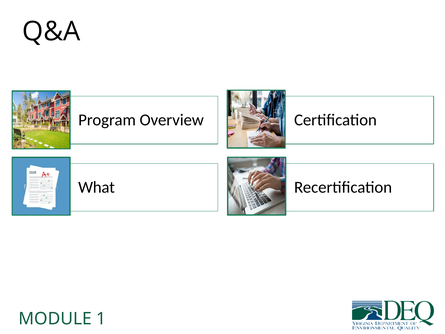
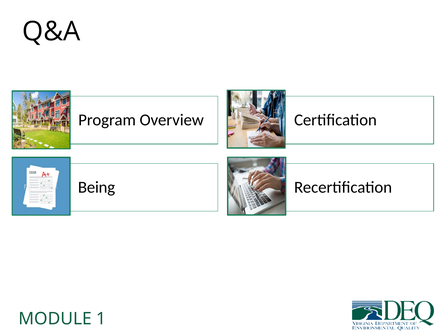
What: What -> Being
